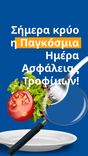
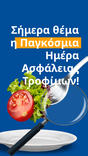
κρύο: κρύο -> θέμα
